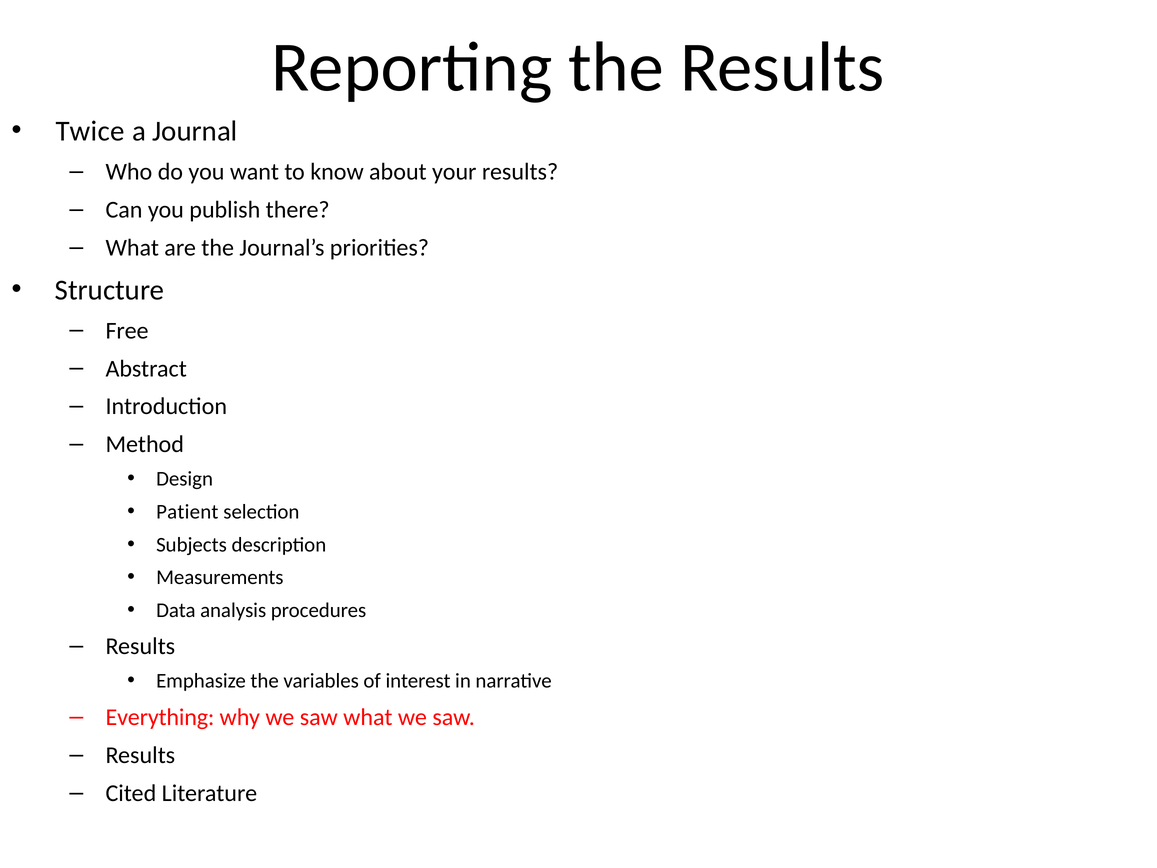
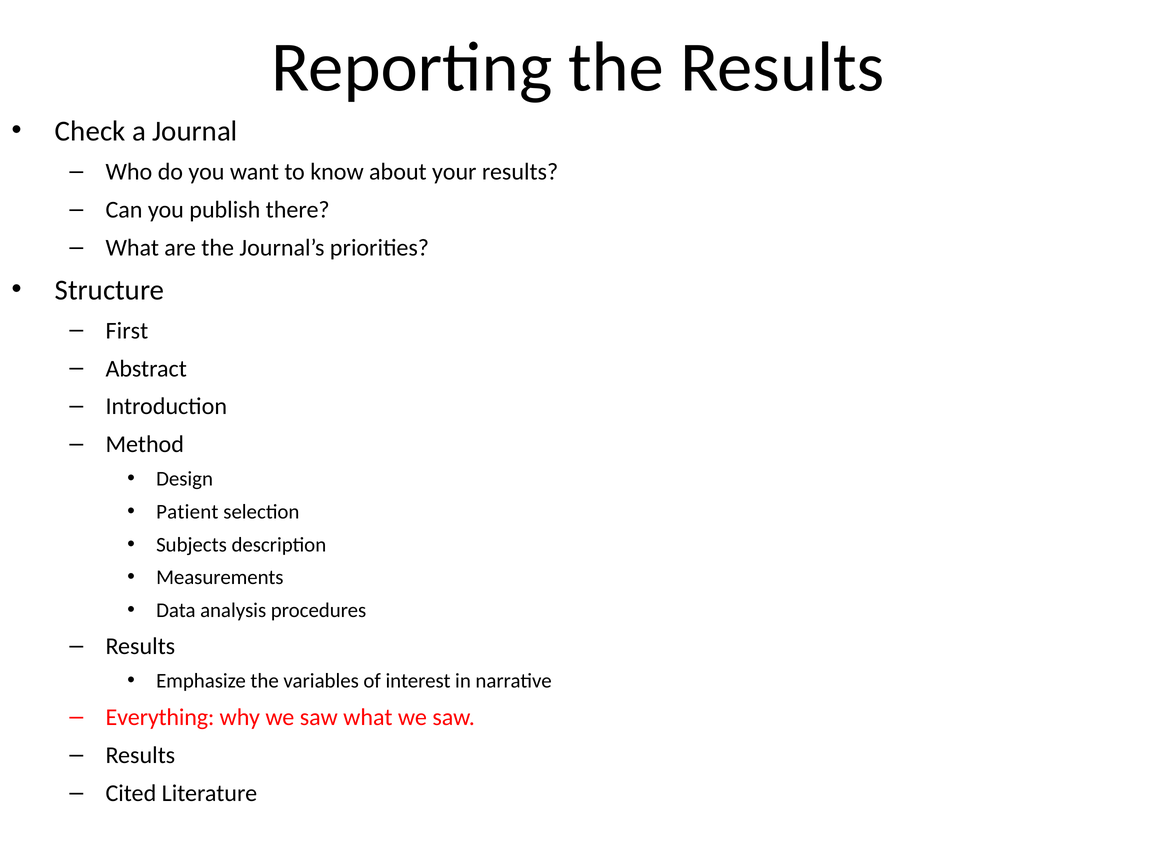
Twice: Twice -> Check
Free: Free -> First
